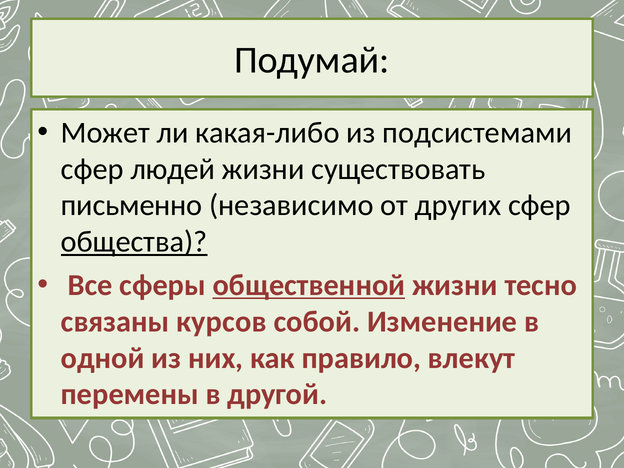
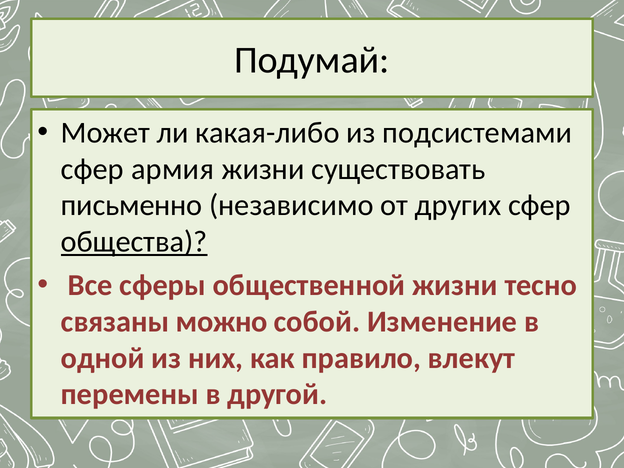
людей: людей -> армия
общественной underline: present -> none
курсов: курсов -> можно
